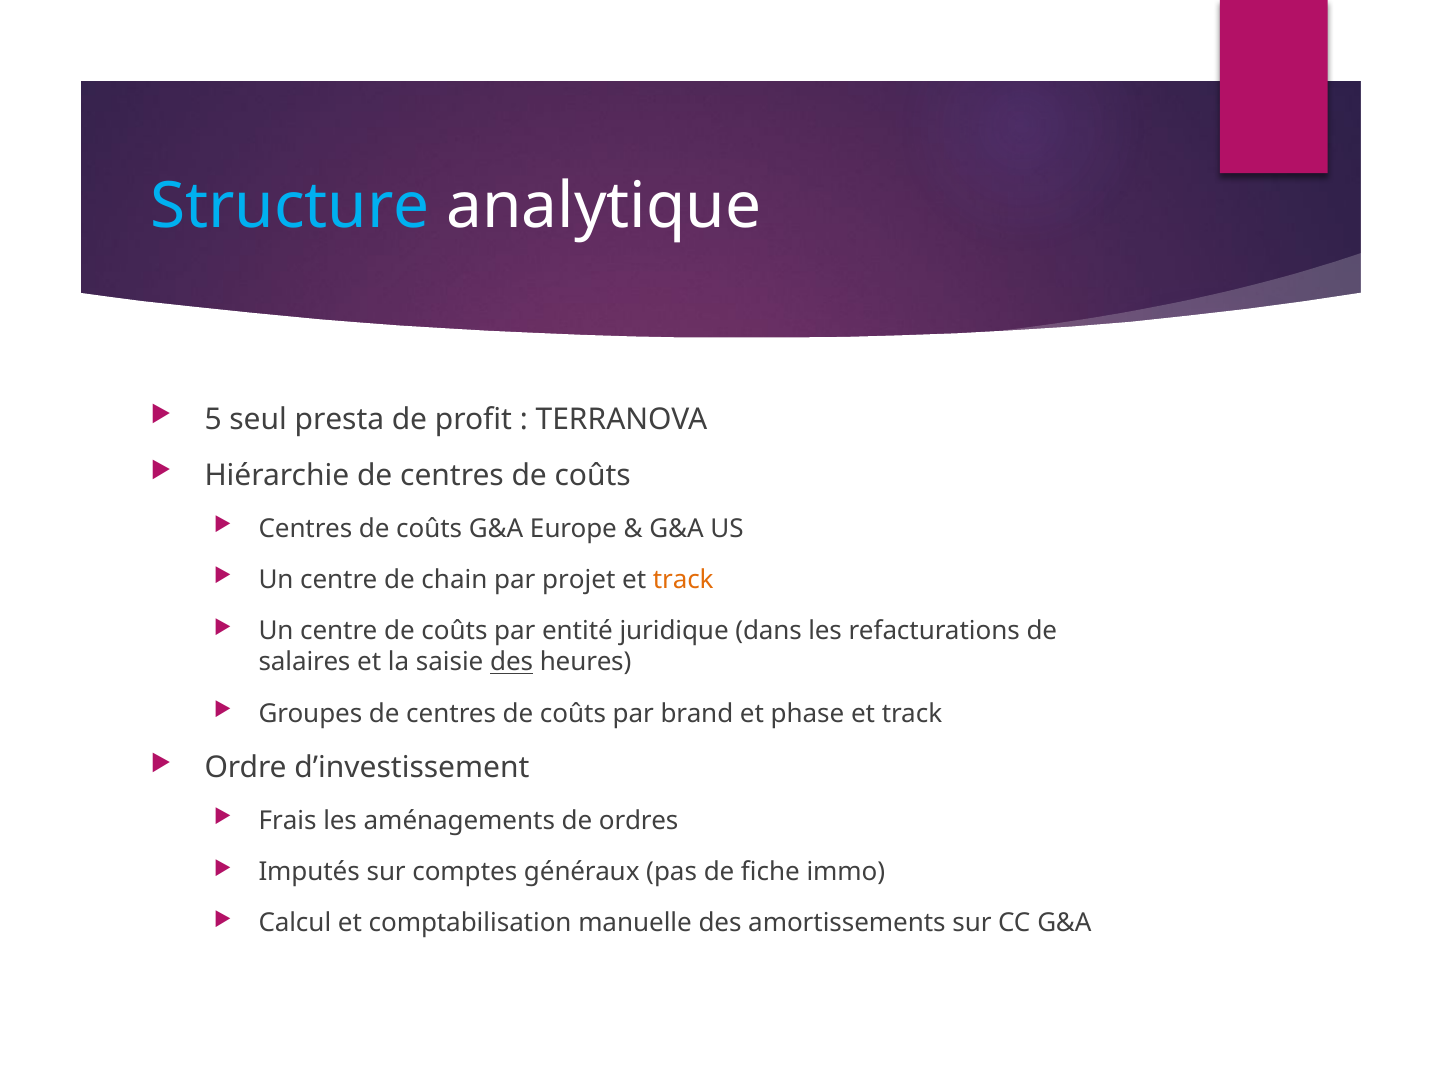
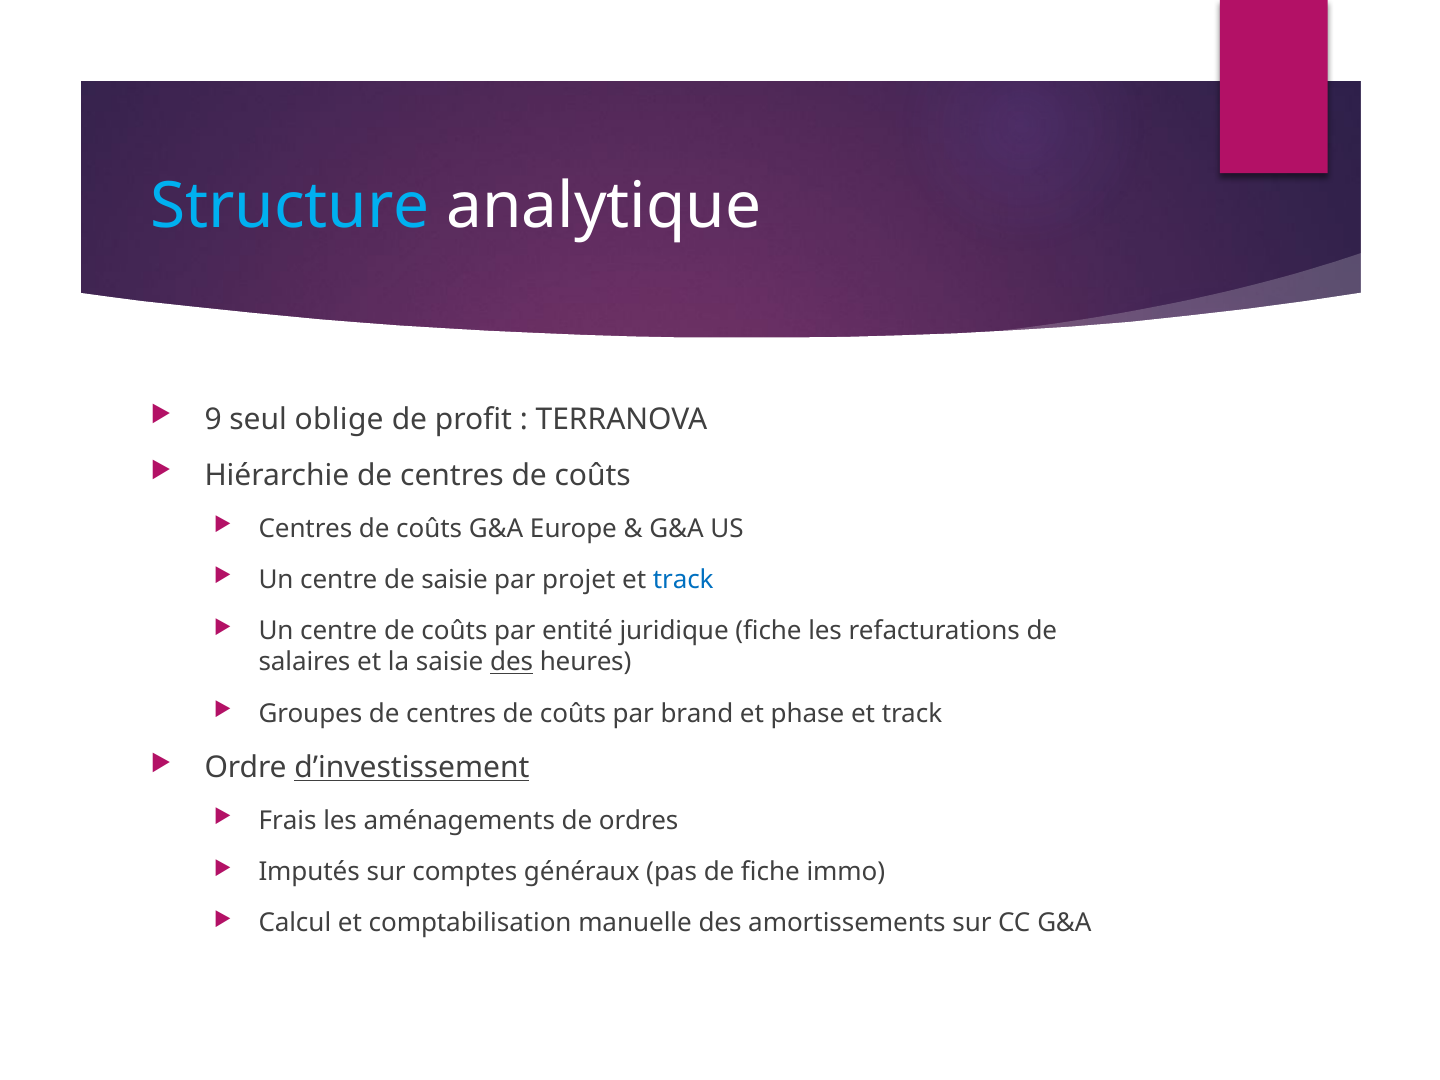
5: 5 -> 9
presta: presta -> oblige
de chain: chain -> saisie
track at (683, 580) colour: orange -> blue
juridique dans: dans -> fiche
d’investissement underline: none -> present
